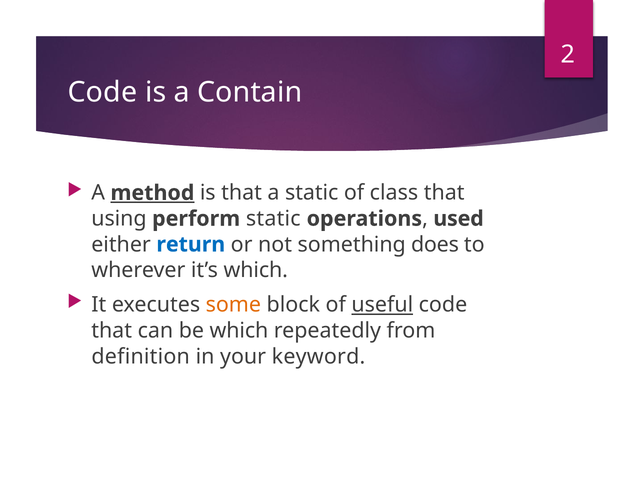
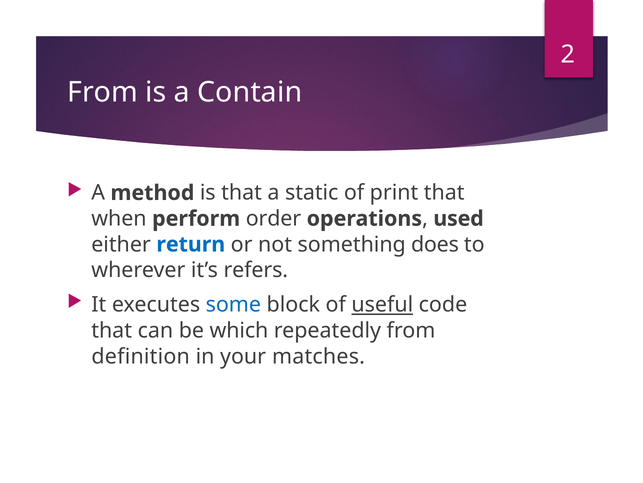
Code at (102, 92): Code -> From
method underline: present -> none
class: class -> print
using: using -> when
perform static: static -> order
it’s which: which -> refers
some colour: orange -> blue
keyword: keyword -> matches
